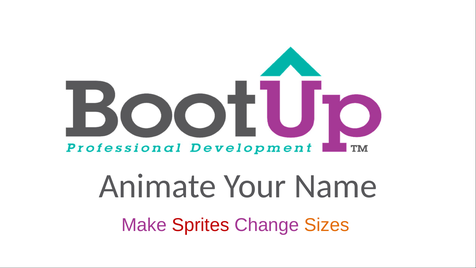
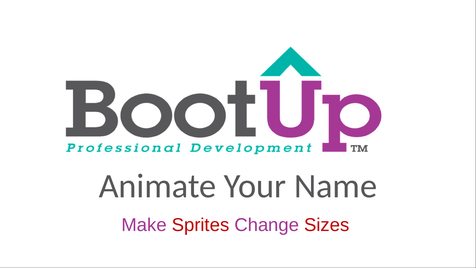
Sizes colour: orange -> red
